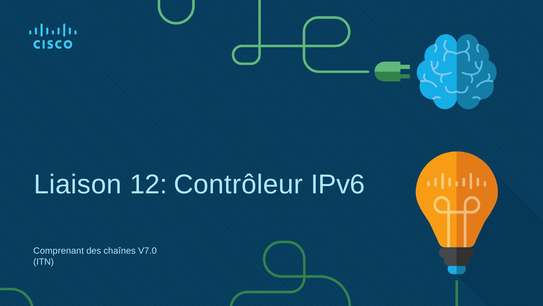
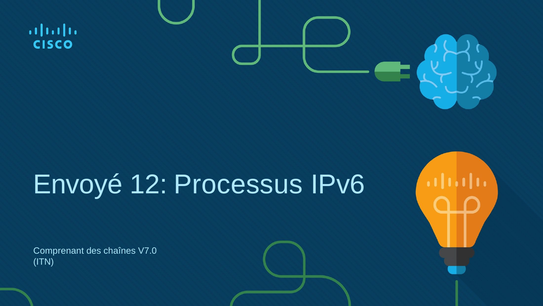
Liaison: Liaison -> Envoyé
Contrôleur: Contrôleur -> Processus
